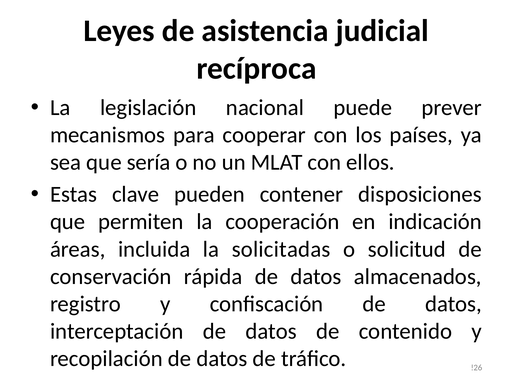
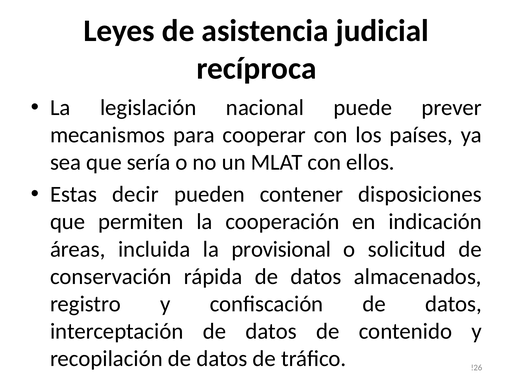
clave: clave -> decir
solicitadas: solicitadas -> provisional
